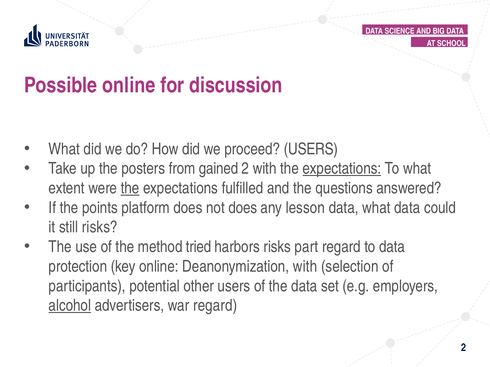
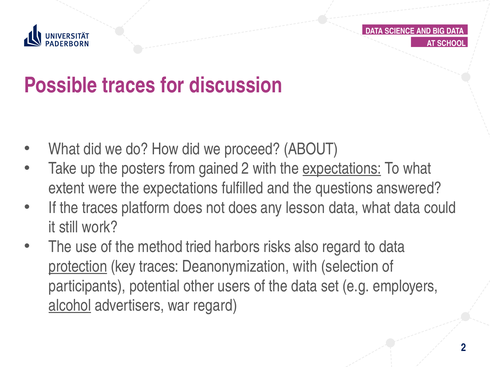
Possible online: online -> traces
proceed USERS: USERS -> ABOUT
the at (130, 188) underline: present -> none
the points: points -> traces
still risks: risks -> work
part: part -> also
protection underline: none -> present
key online: online -> traces
